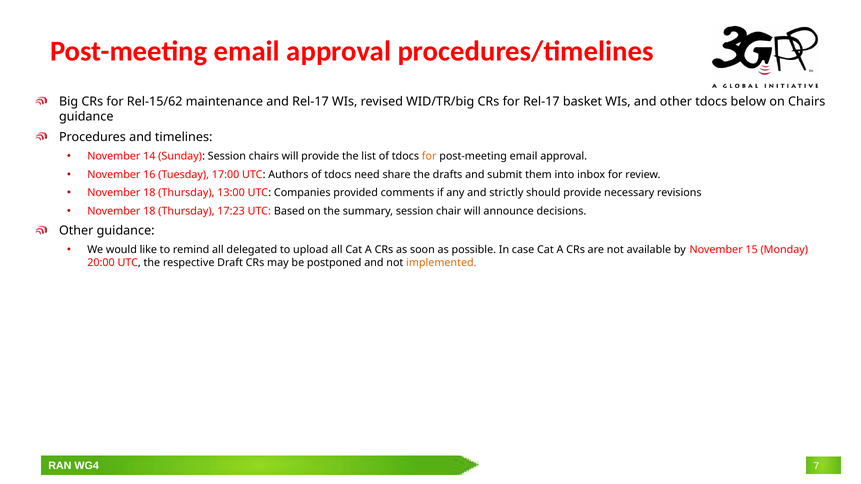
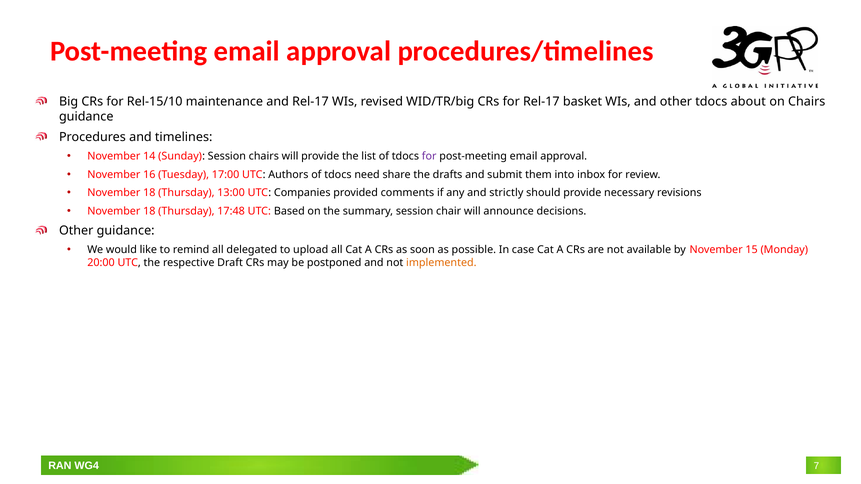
Rel-15/62: Rel-15/62 -> Rel-15/10
below: below -> about
for at (429, 156) colour: orange -> purple
17:23: 17:23 -> 17:48
